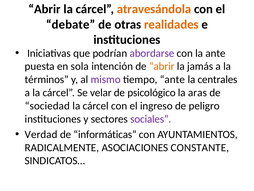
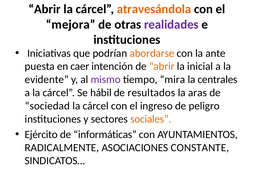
debate: debate -> mejora
realidades colour: orange -> purple
abordarse colour: purple -> orange
sola: sola -> caer
jamás: jamás -> inicial
términos: términos -> evidente
tiempo ante: ante -> mira
velar: velar -> hábil
psicológico: psicológico -> resultados
sociales colour: purple -> orange
Verdad: Verdad -> Ejército
